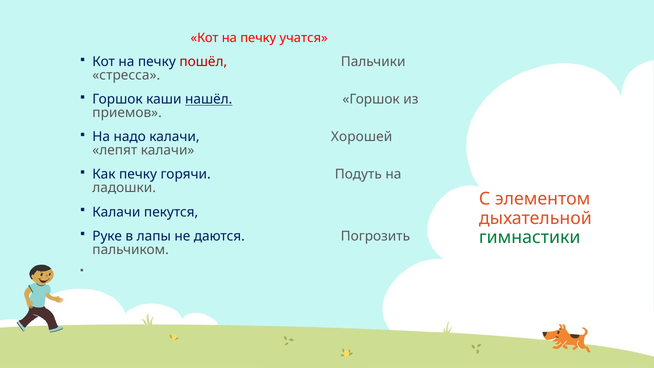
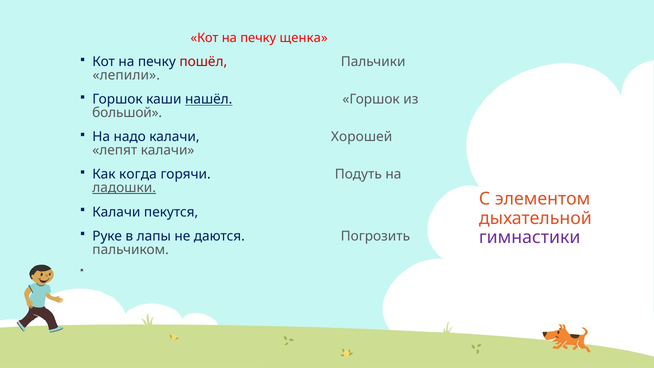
учатся: учатся -> щенка
стресса: стресса -> лепили
приемов: приемов -> большой
Как печку: печку -> когда
ладошки underline: none -> present
гимнастики colour: green -> purple
